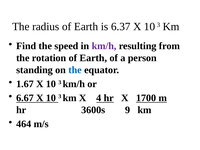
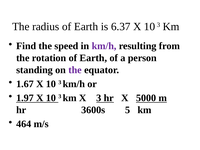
the at (75, 70) colour: blue -> purple
6.67: 6.67 -> 1.97
X 4: 4 -> 3
1700: 1700 -> 5000
9: 9 -> 5
